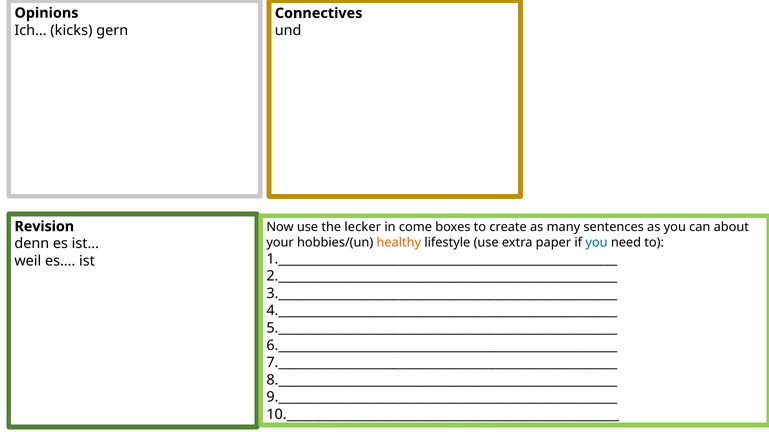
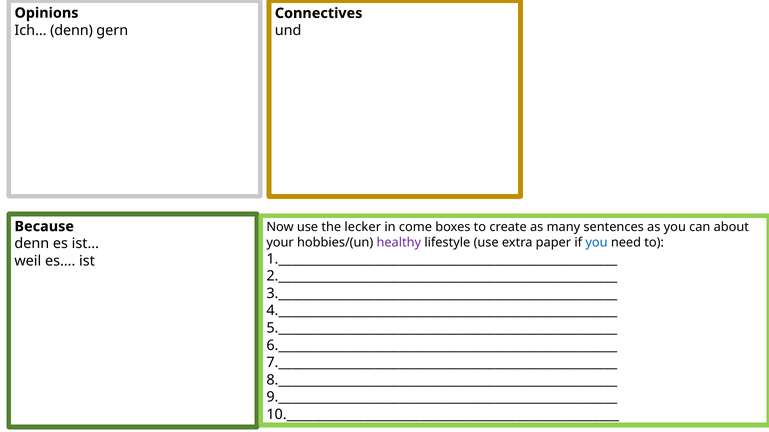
Ich… kicks: kicks -> denn
Revision: Revision -> Because
healthy colour: orange -> purple
